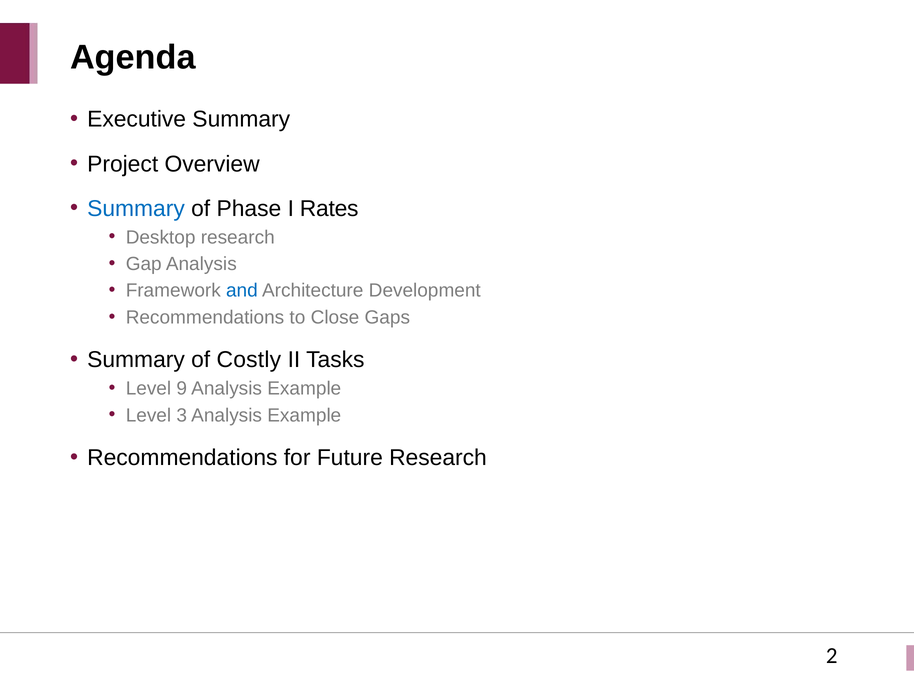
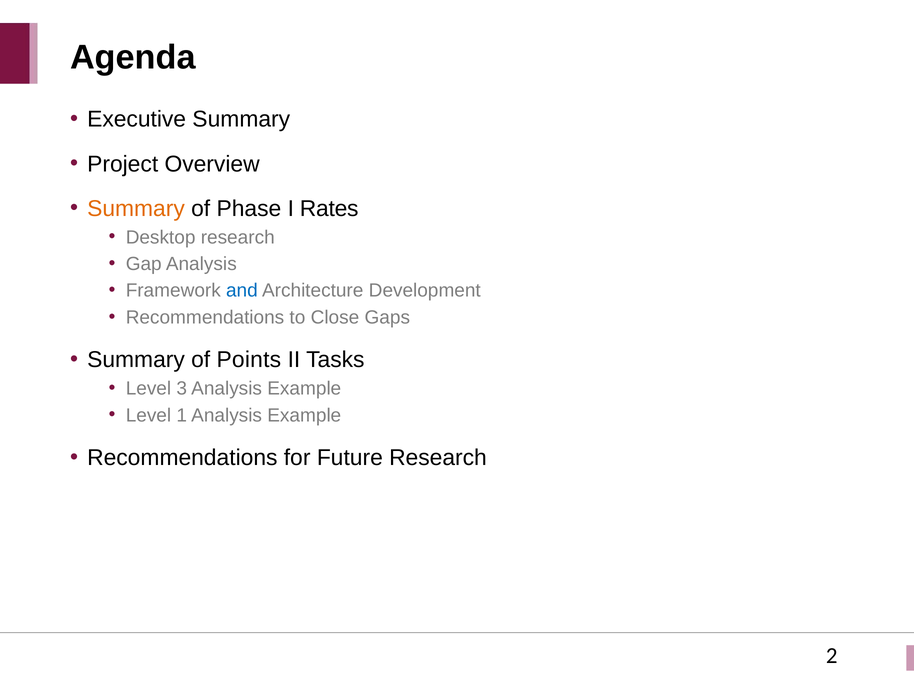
Summary at (136, 208) colour: blue -> orange
Costly: Costly -> Points
9: 9 -> 3
3: 3 -> 1
